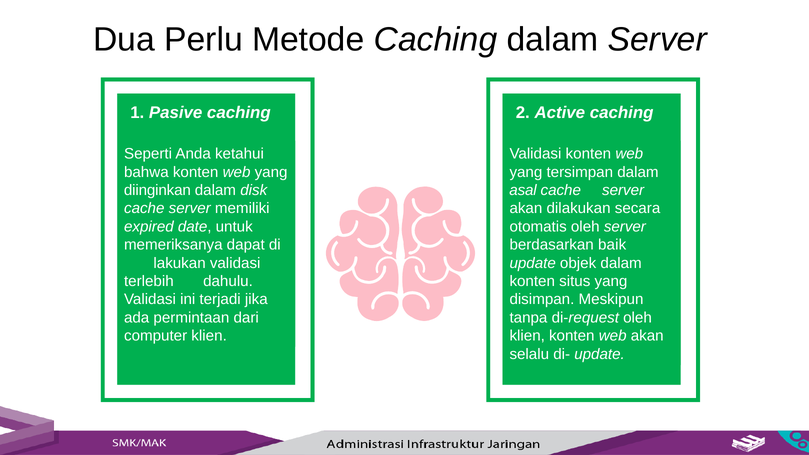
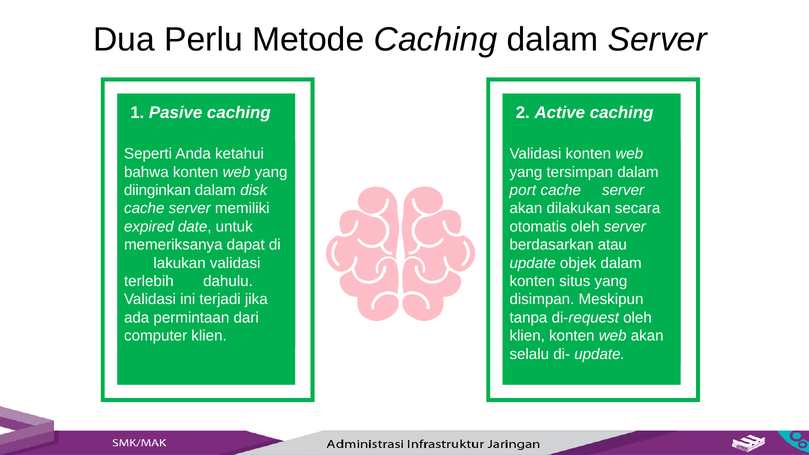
asal: asal -> port
baik: baik -> atau
